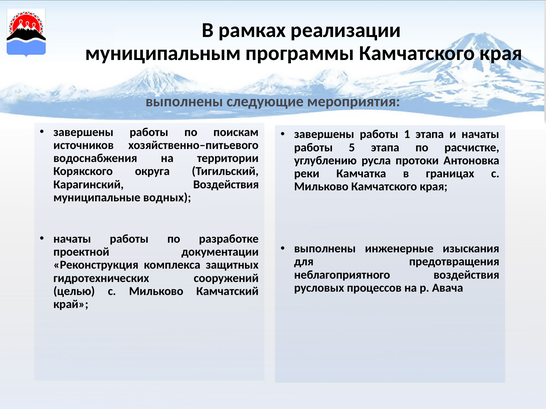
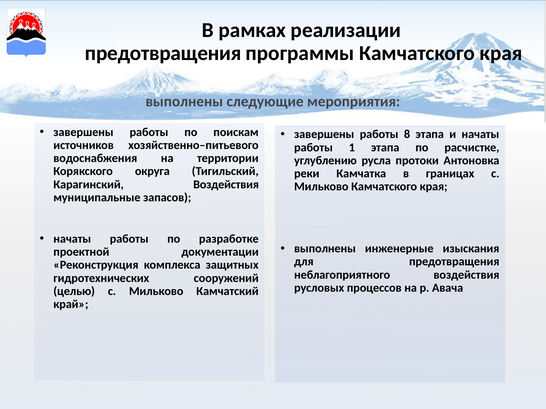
муниципальным at (163, 53): муниципальным -> предотвращения
1: 1 -> 8
5: 5 -> 1
водных: водных -> запасов
